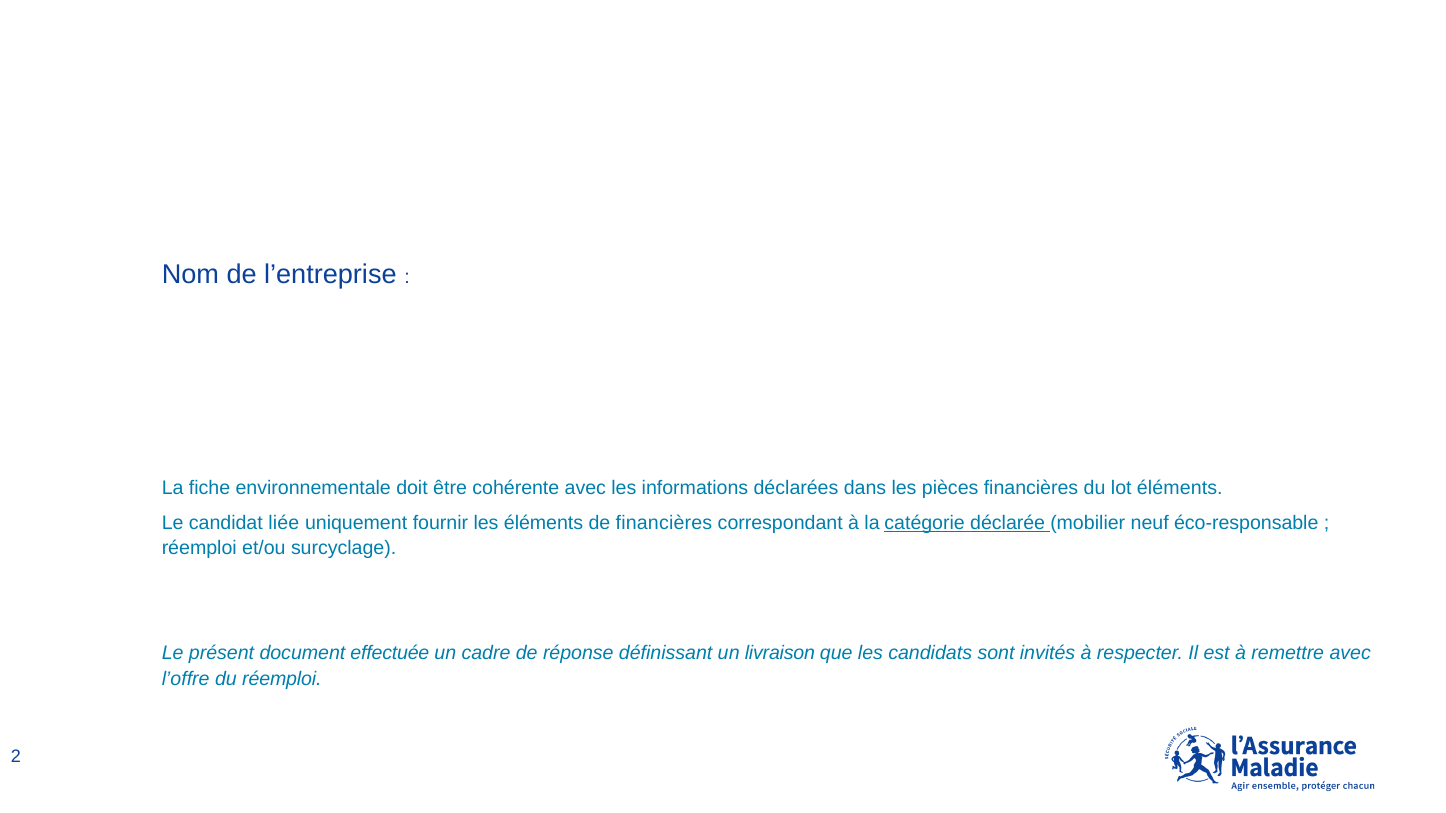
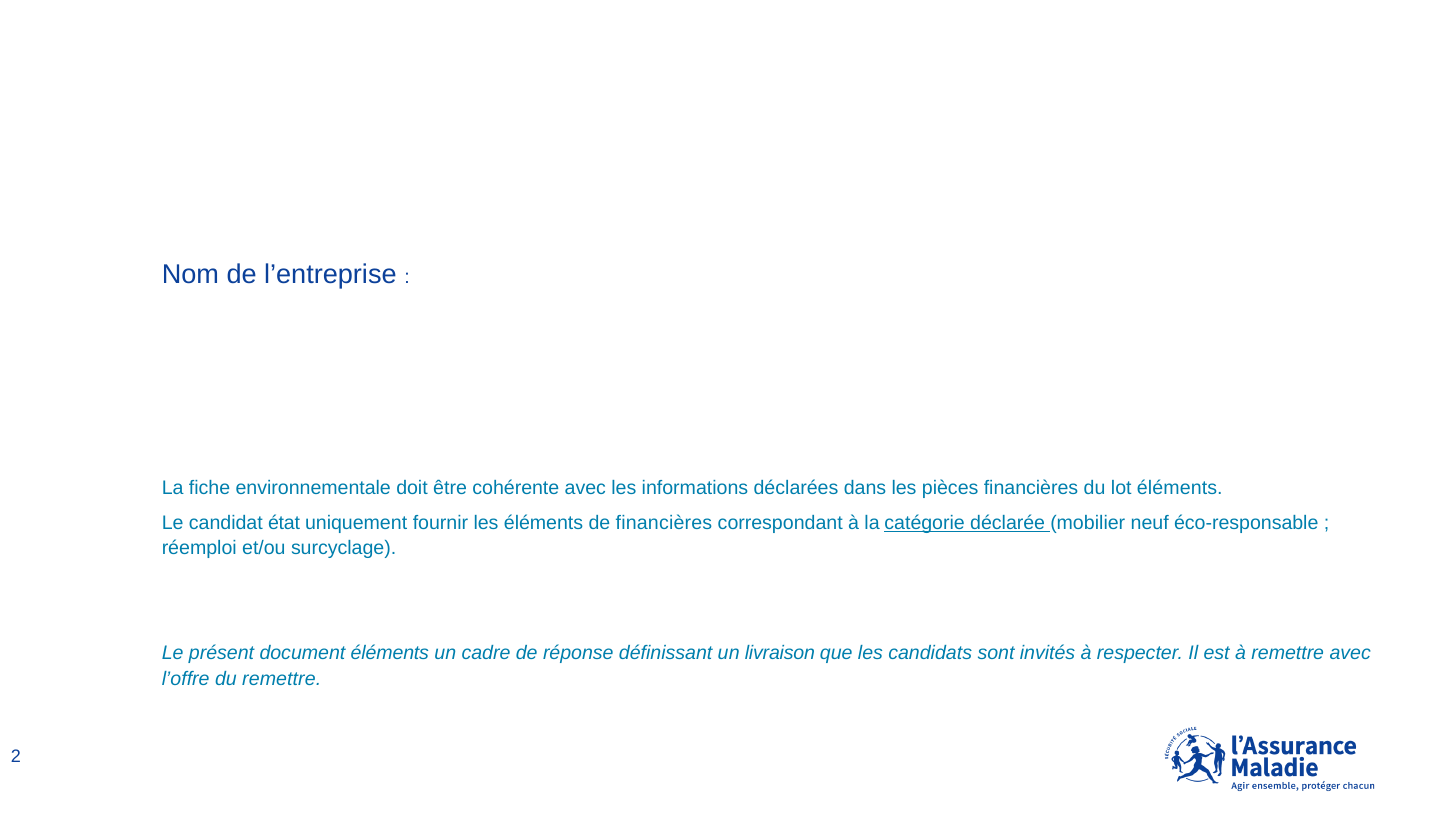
liée: liée -> état
document effectuée: effectuée -> éléments
du réemploi: réemploi -> remettre
